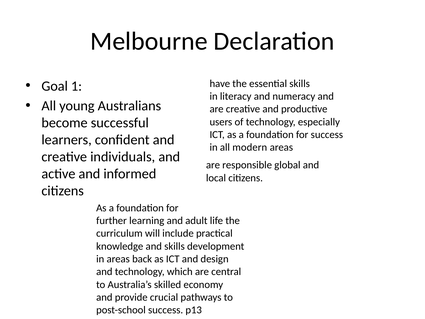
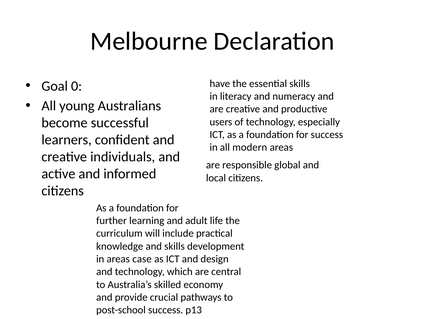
1: 1 -> 0
back: back -> case
